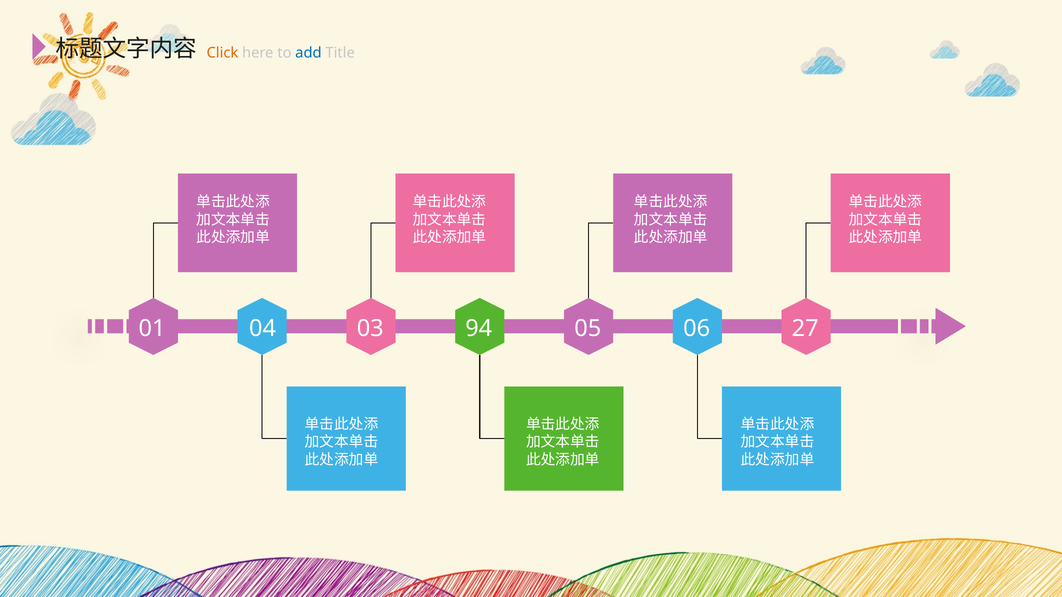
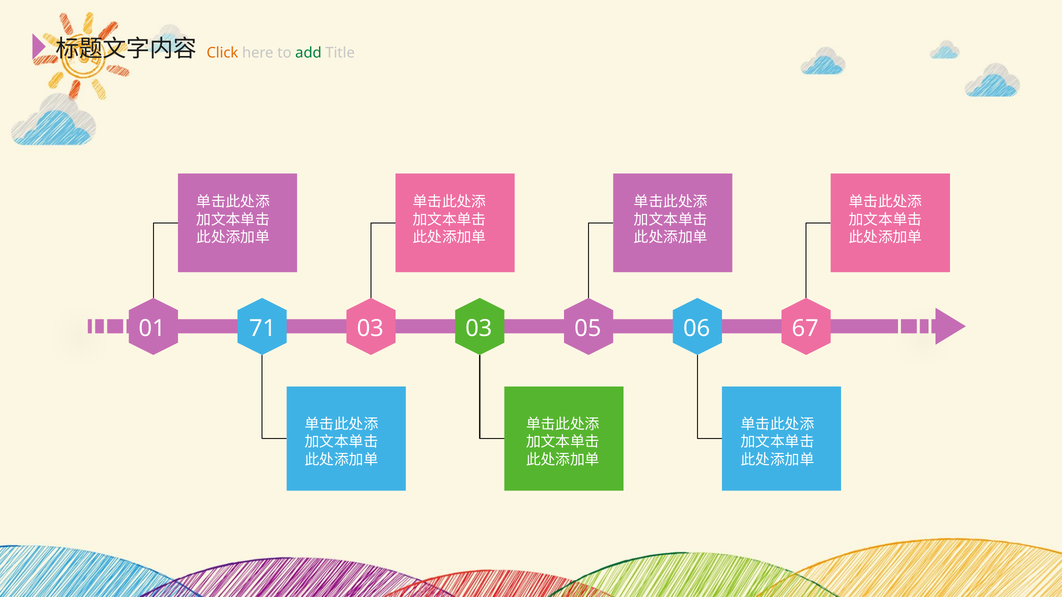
add colour: blue -> green
04: 04 -> 71
03 94: 94 -> 03
27: 27 -> 67
